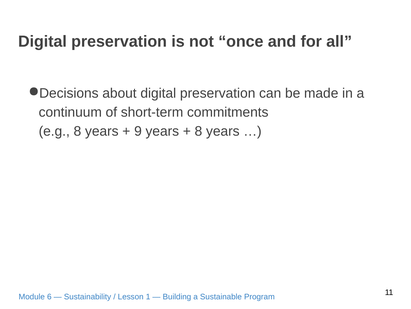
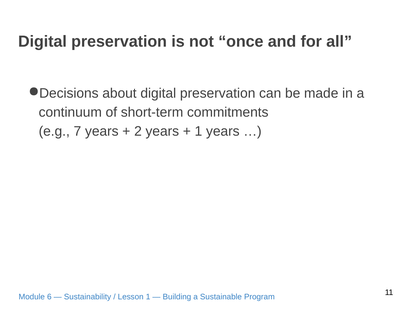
e.g 8: 8 -> 7
9: 9 -> 2
8 at (198, 131): 8 -> 1
